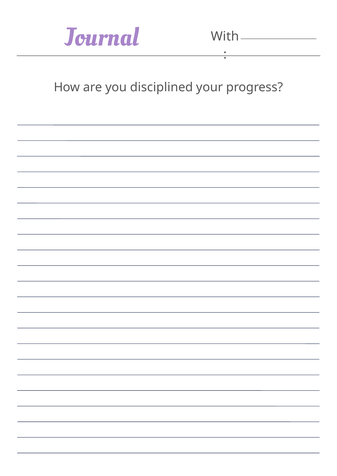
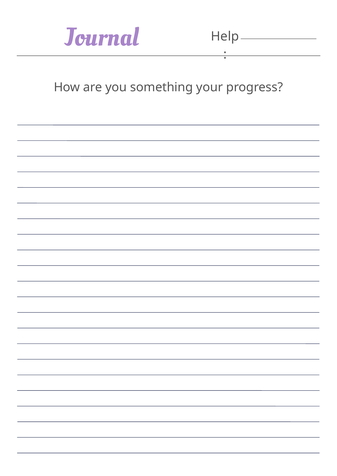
With: With -> Help
disciplined: disciplined -> something
